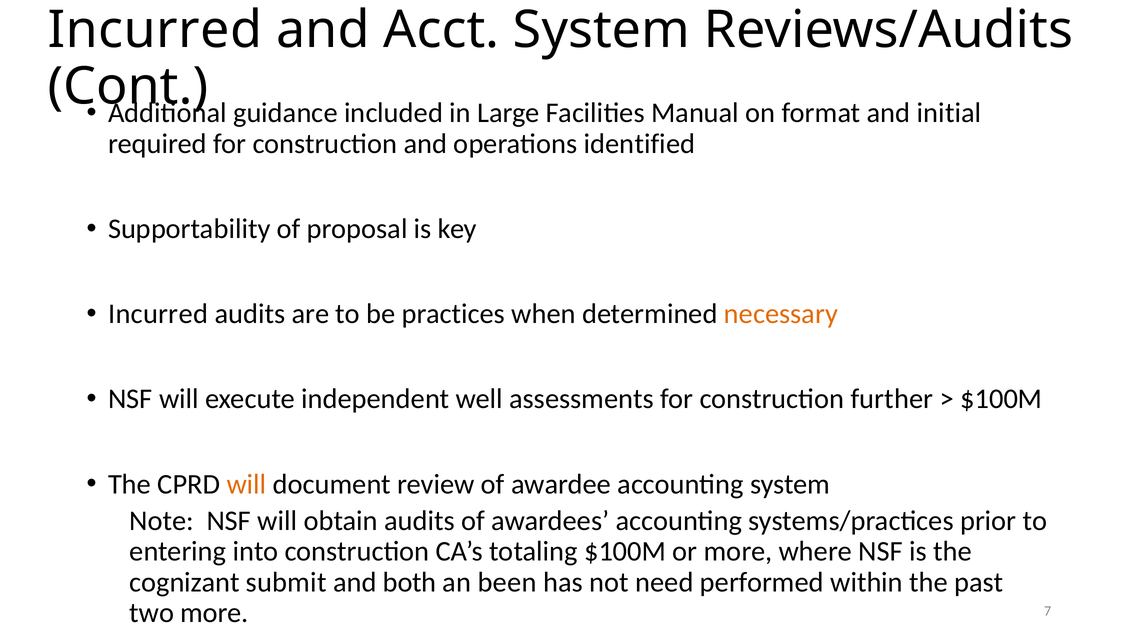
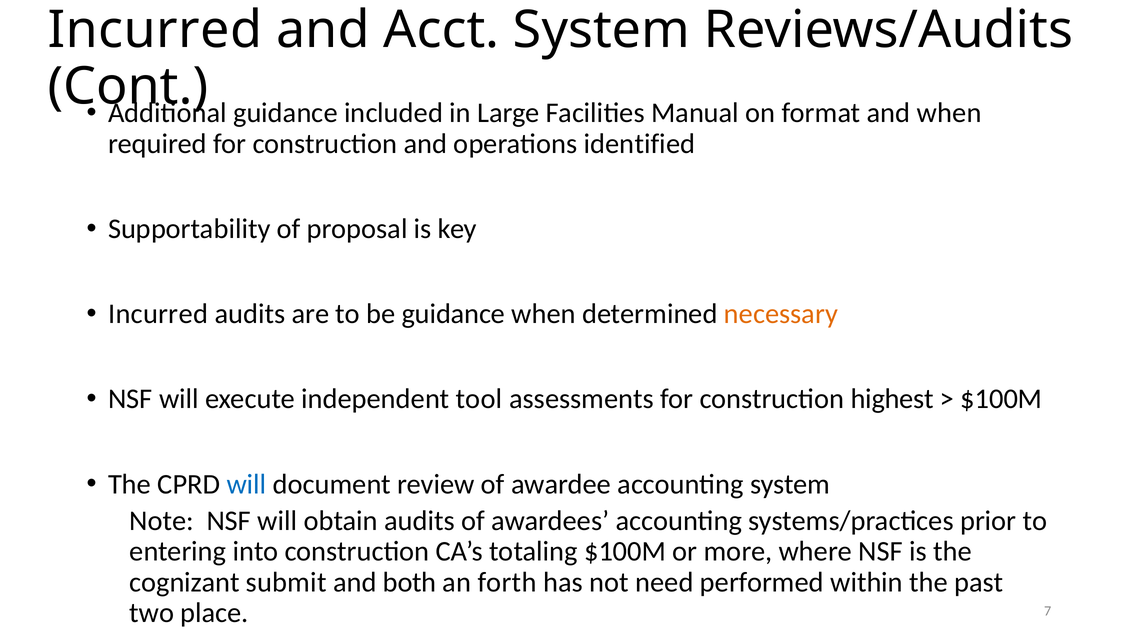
and initial: initial -> when
be practices: practices -> guidance
well: well -> tool
further: further -> highest
will at (247, 484) colour: orange -> blue
been: been -> forth
two more: more -> place
